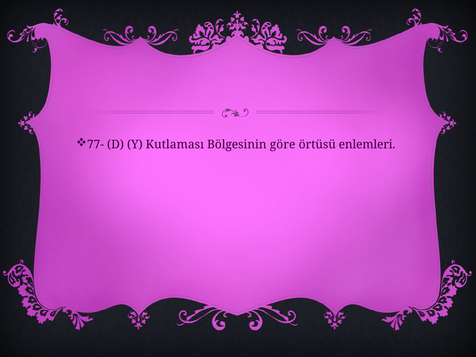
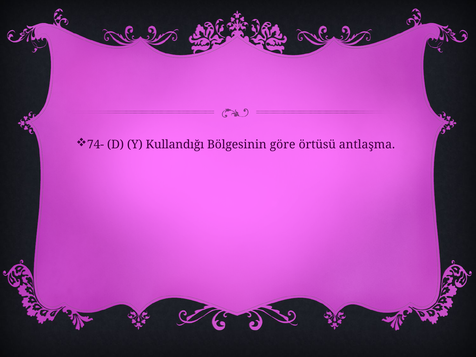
77-: 77- -> 74-
Kutlaması: Kutlaması -> Kullandığı
enlemleri: enlemleri -> antlaşma
